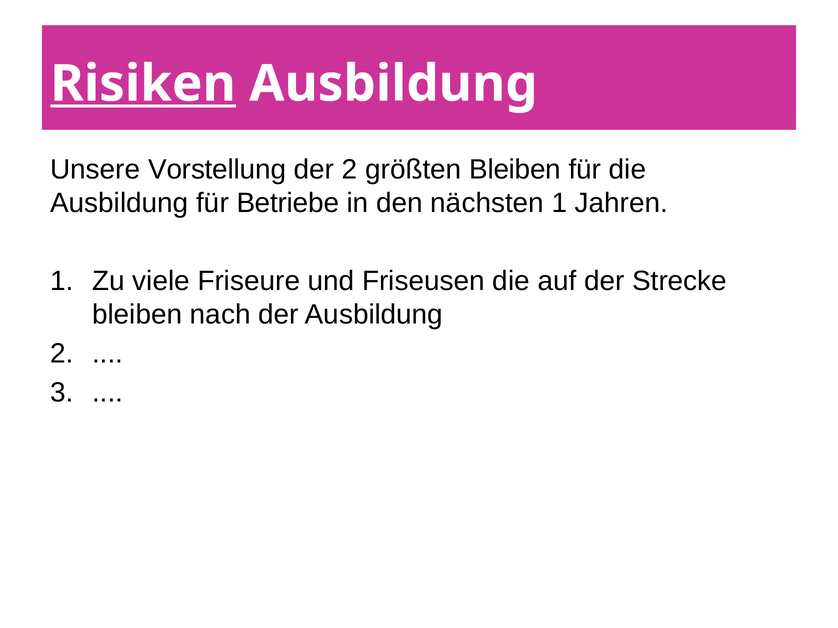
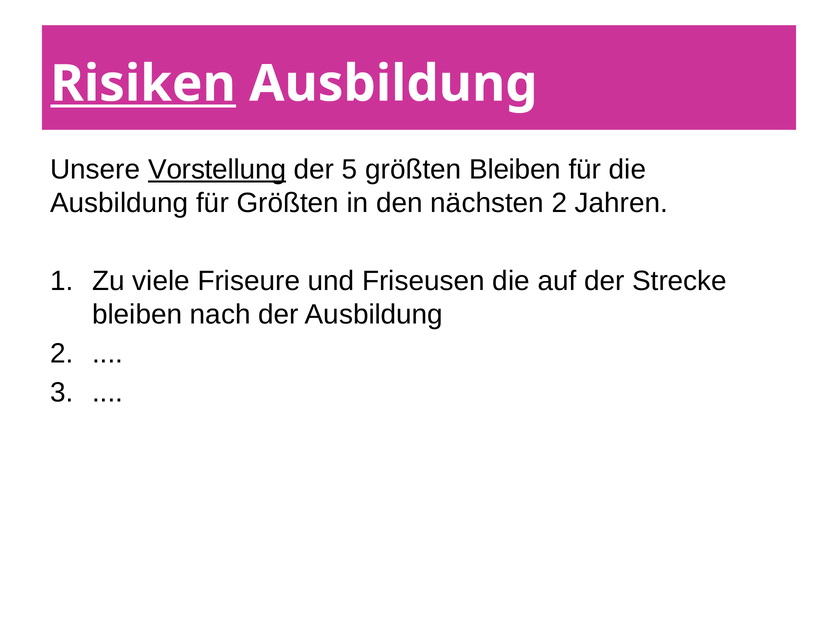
Vorstellung underline: none -> present
der 2: 2 -> 5
für Betriebe: Betriebe -> Größten
nächsten 1: 1 -> 2
